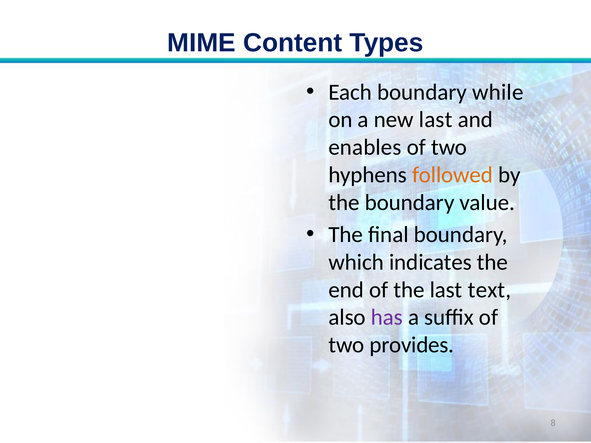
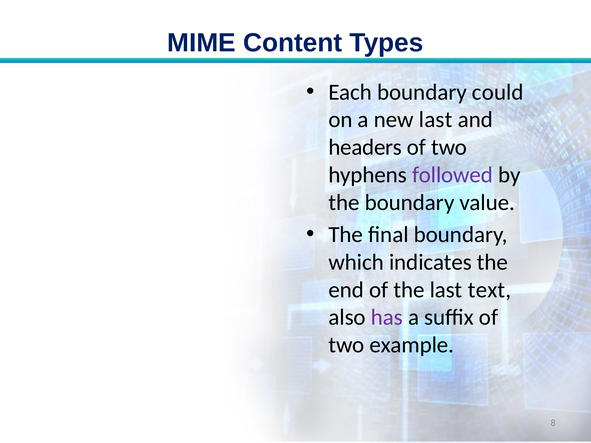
while: while -> could
enables: enables -> headers
followed colour: orange -> purple
provides: provides -> example
